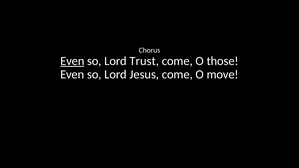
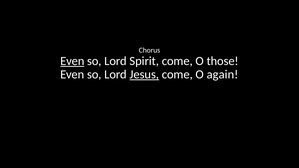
Trust: Trust -> Spirit
Jesus underline: none -> present
move: move -> again
